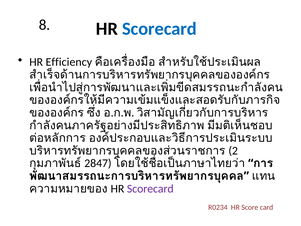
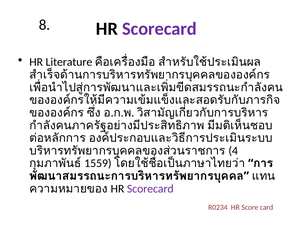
Scorecard at (159, 29) colour: blue -> purple
Efficiency: Efficiency -> Literature
2: 2 -> 4
2847: 2847 -> 1559
